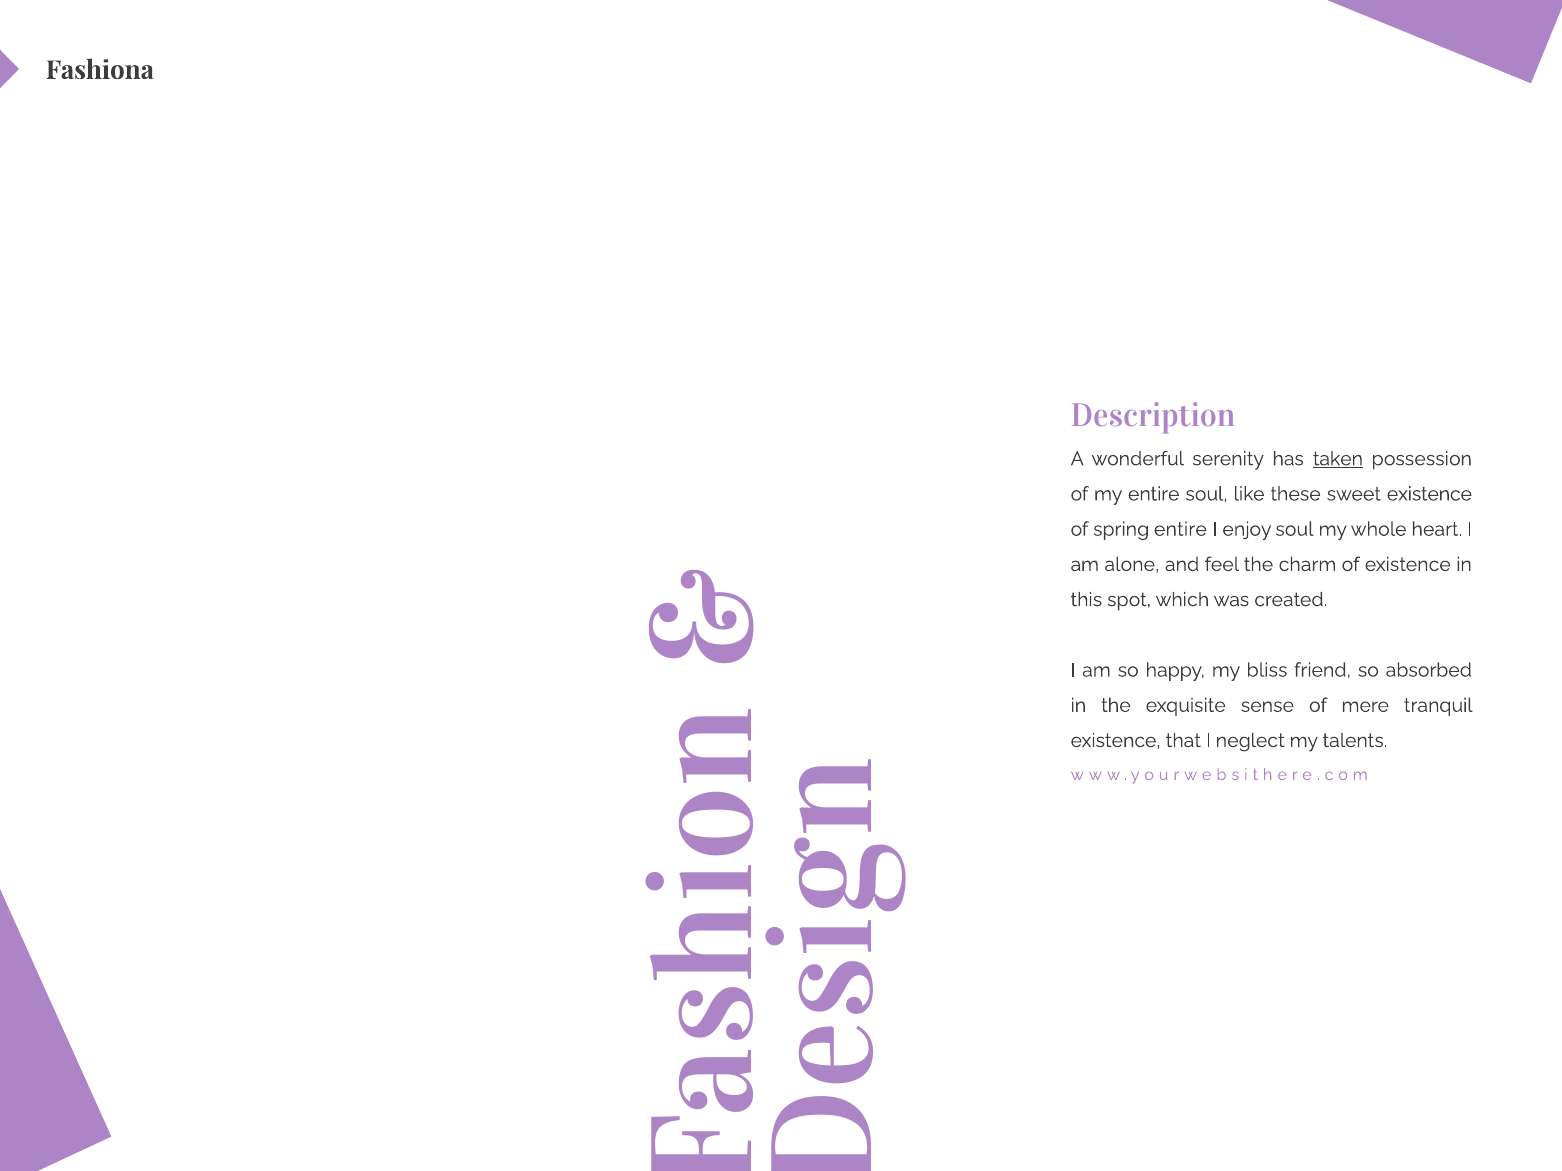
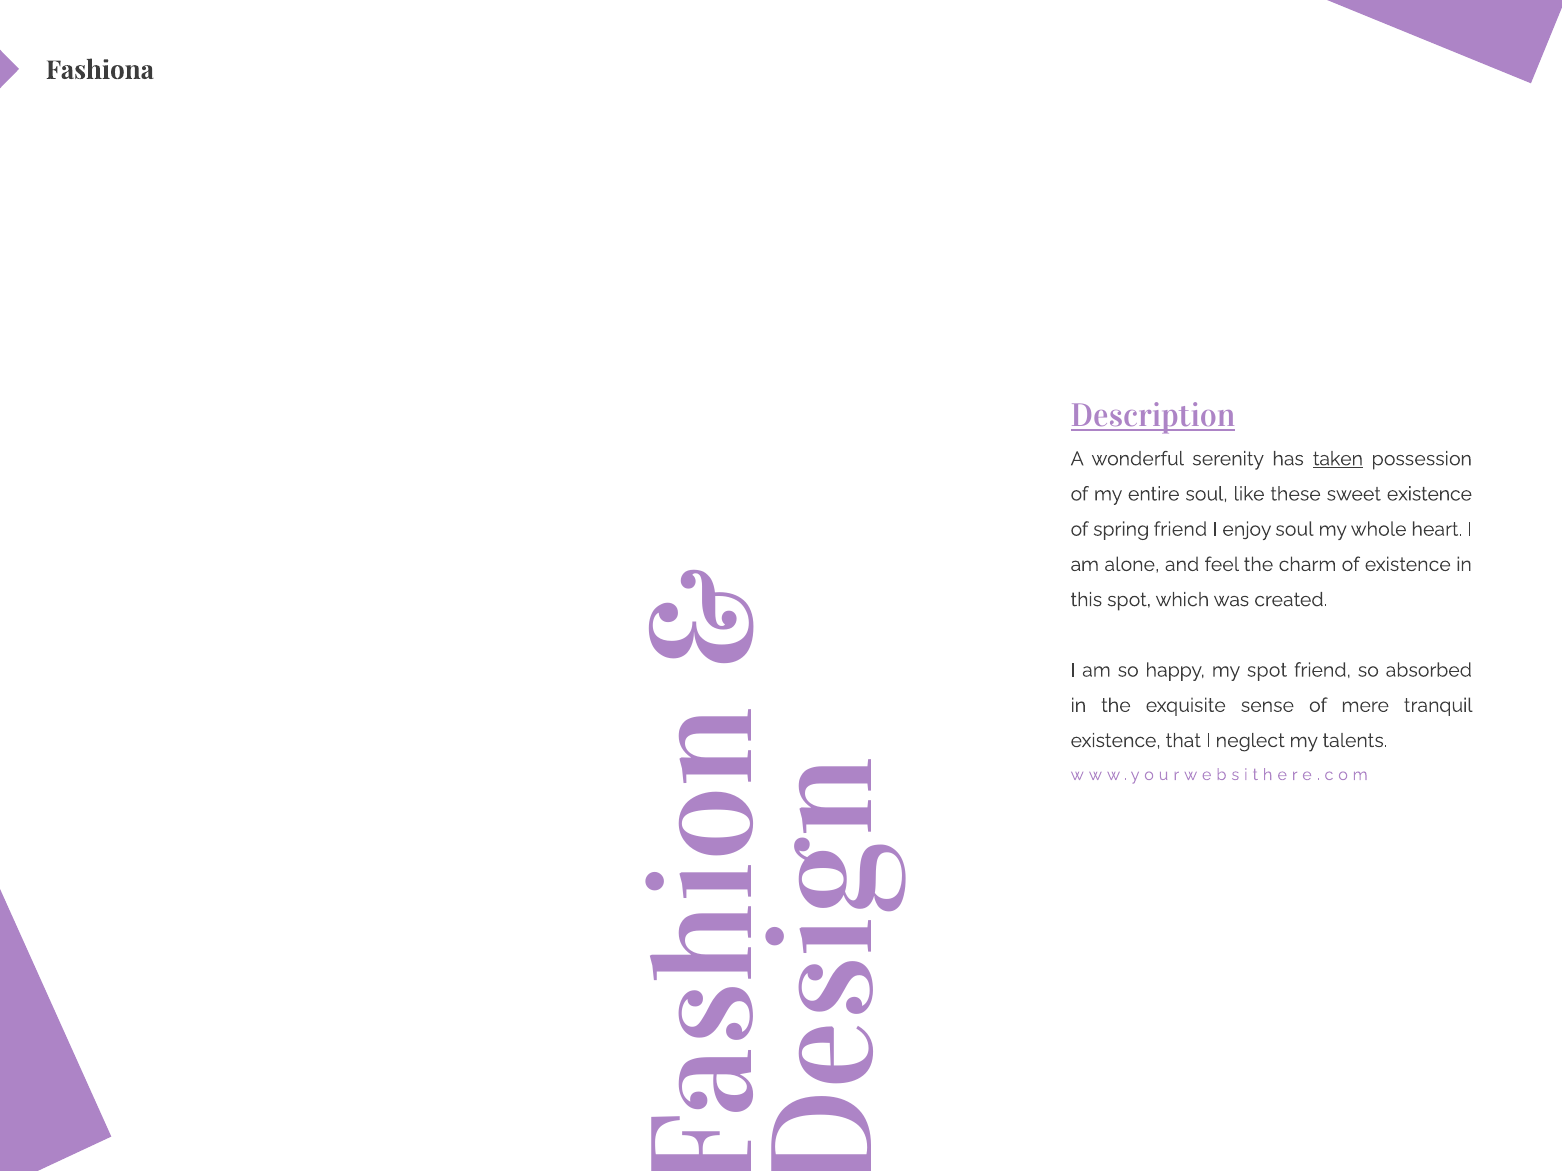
Description underline: none -> present
spring entire: entire -> friend
my bliss: bliss -> spot
